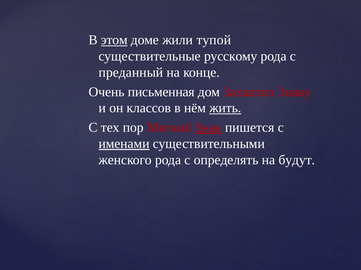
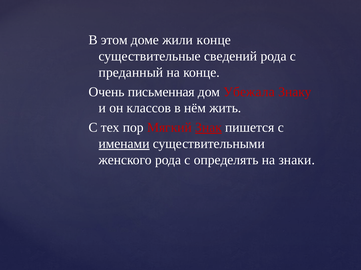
этом underline: present -> none
жили тупой: тупой -> конце
русскому: русскому -> сведений
Захватил: Захватил -> Убежала
жить underline: present -> none
будут: будут -> знаки
